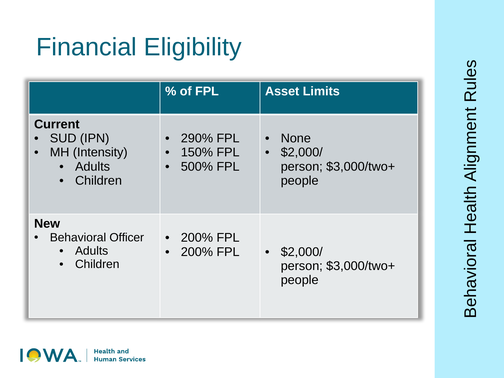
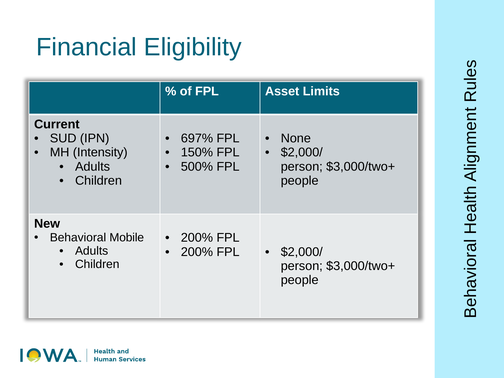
290%: 290% -> 697%
Officer: Officer -> Mobile
